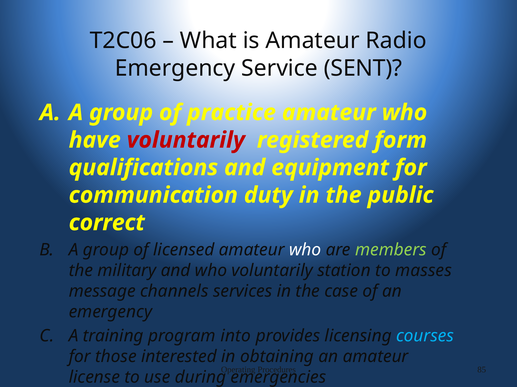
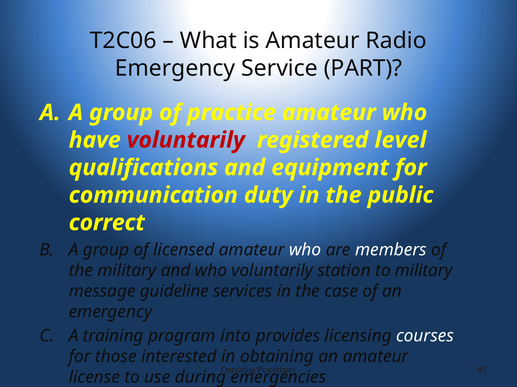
SENT: SENT -> PART
form: form -> level
members colour: light green -> white
to masses: masses -> military
channels: channels -> guideline
courses colour: light blue -> white
